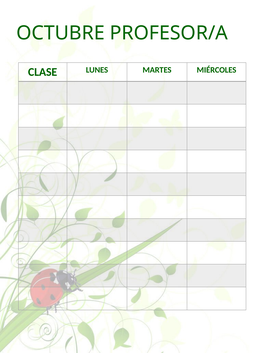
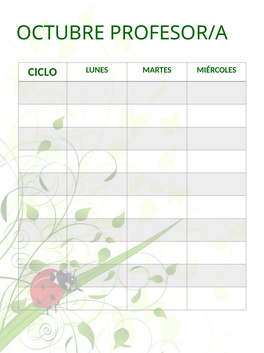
CLASE: CLASE -> CICLO
